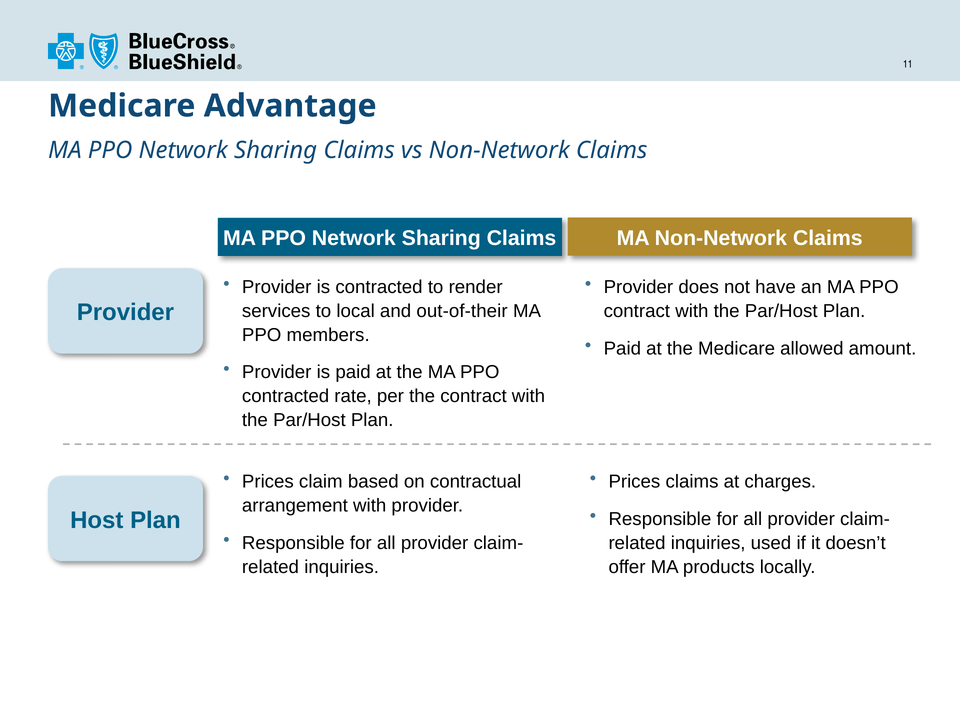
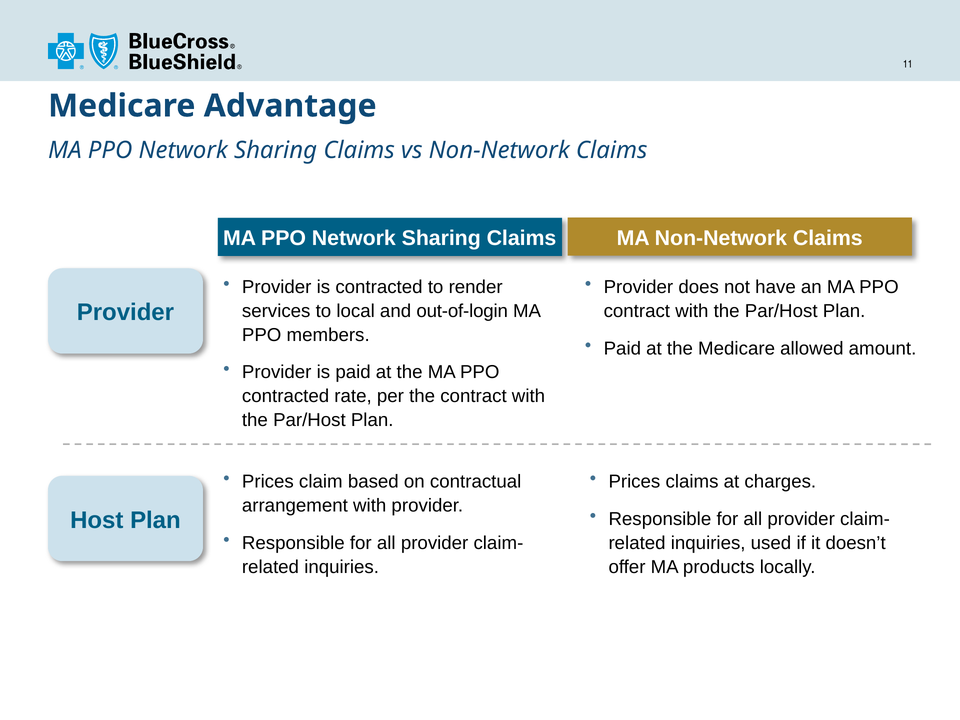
out-of-their: out-of-their -> out-of-login
